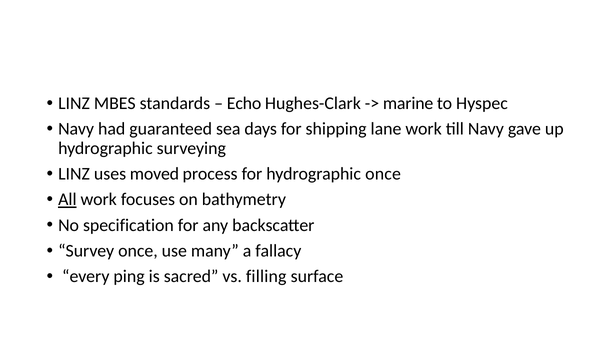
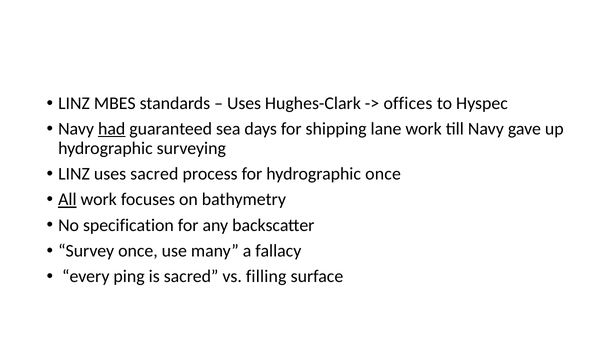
Echo at (244, 103): Echo -> Uses
marine: marine -> offices
had underline: none -> present
uses moved: moved -> sacred
